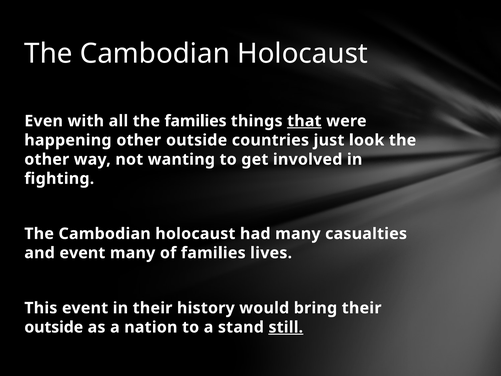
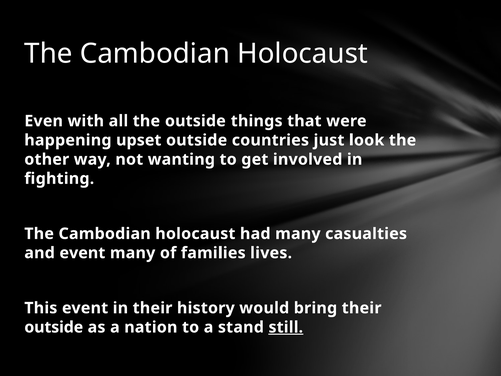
the families: families -> outside
that underline: present -> none
happening other: other -> upset
